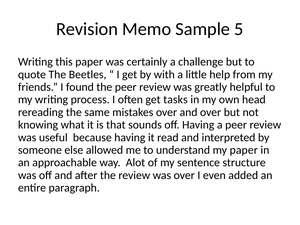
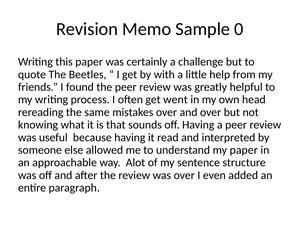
5: 5 -> 0
tasks: tasks -> went
